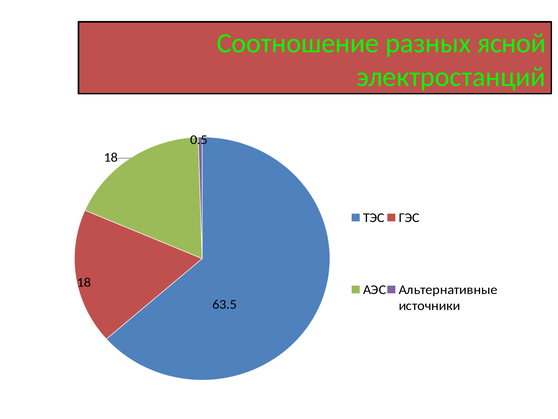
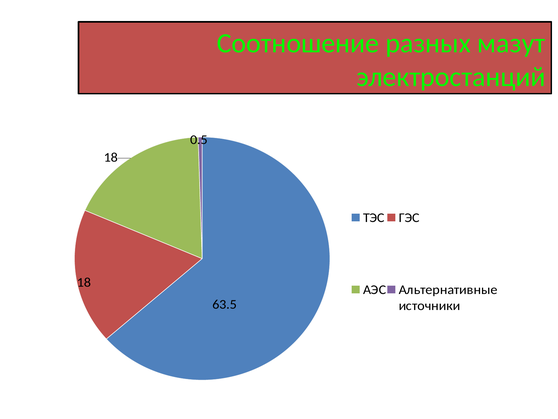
ясной: ясной -> мазут
